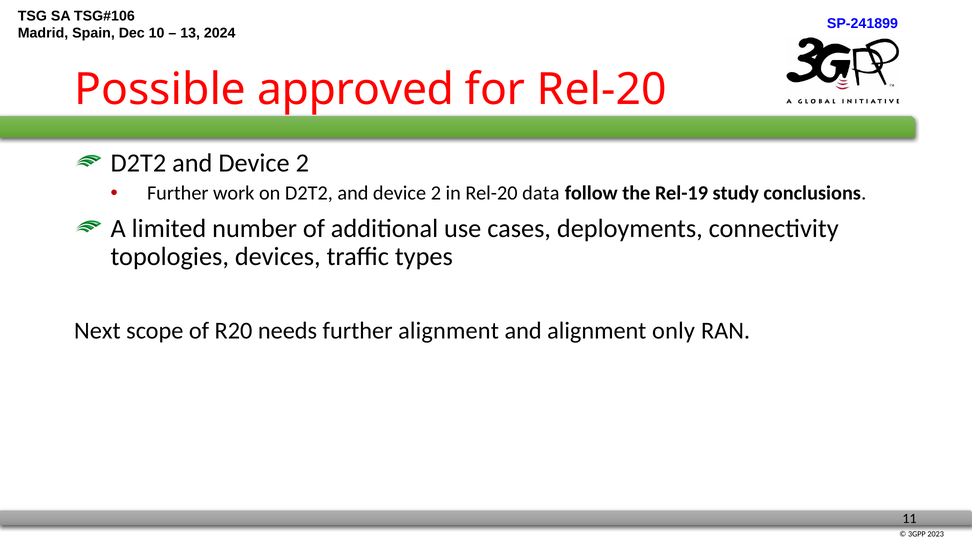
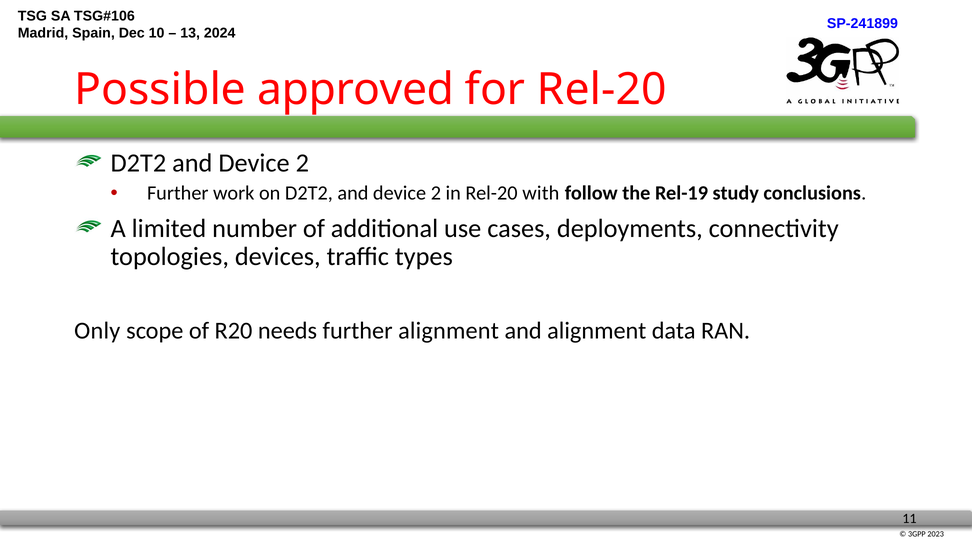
data: data -> with
Next: Next -> Only
only: only -> data
